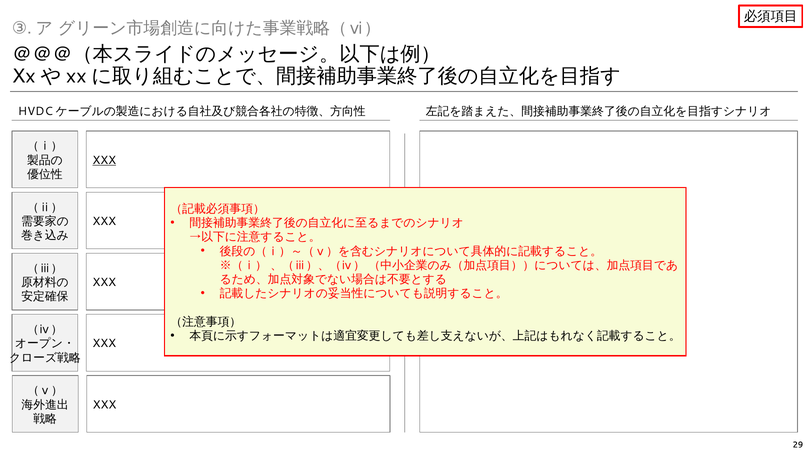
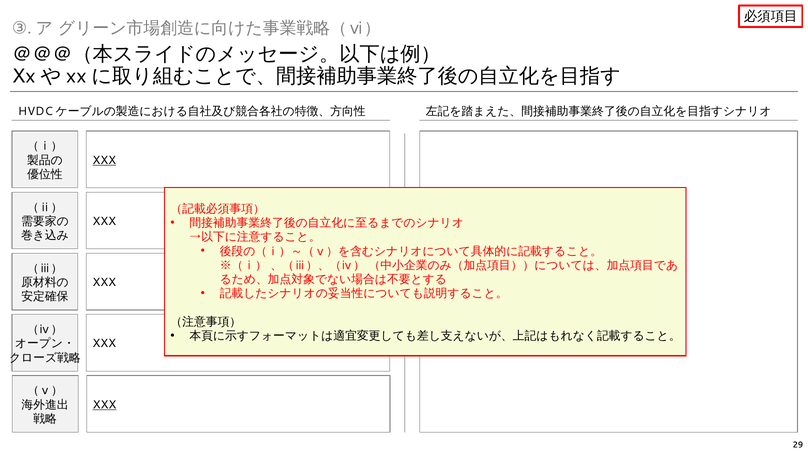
XXX at (104, 405) underline: none -> present
